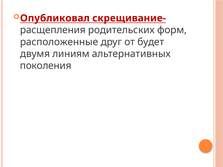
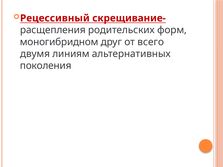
Опубликовал: Опубликовал -> Рецессивный
расположенные: расположенные -> моногибридном
будет: будет -> всего
